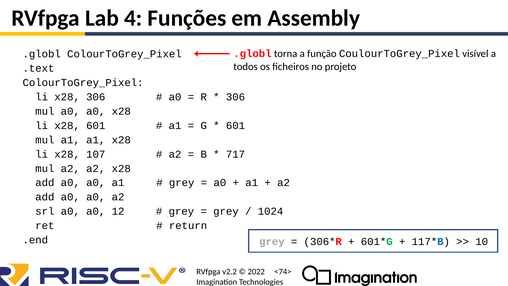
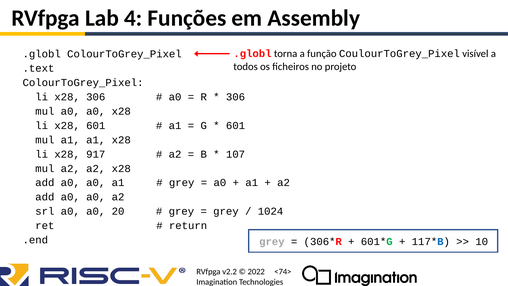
107: 107 -> 917
717: 717 -> 107
12: 12 -> 20
